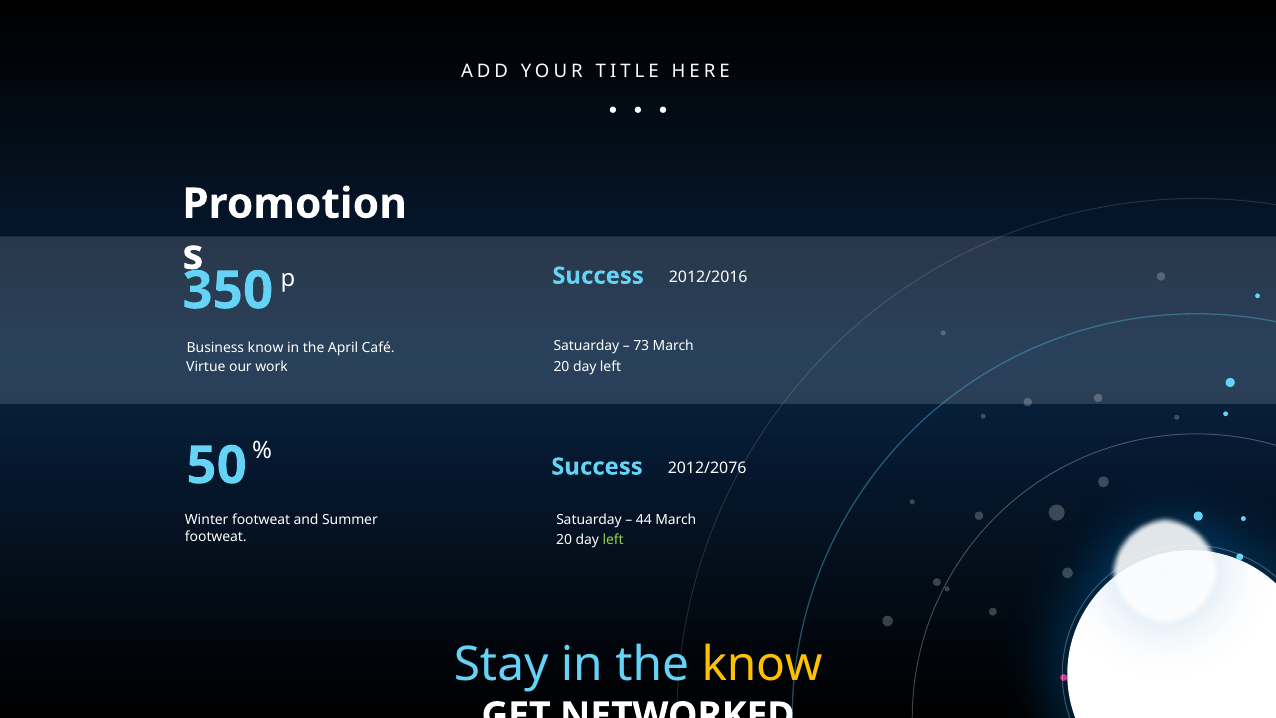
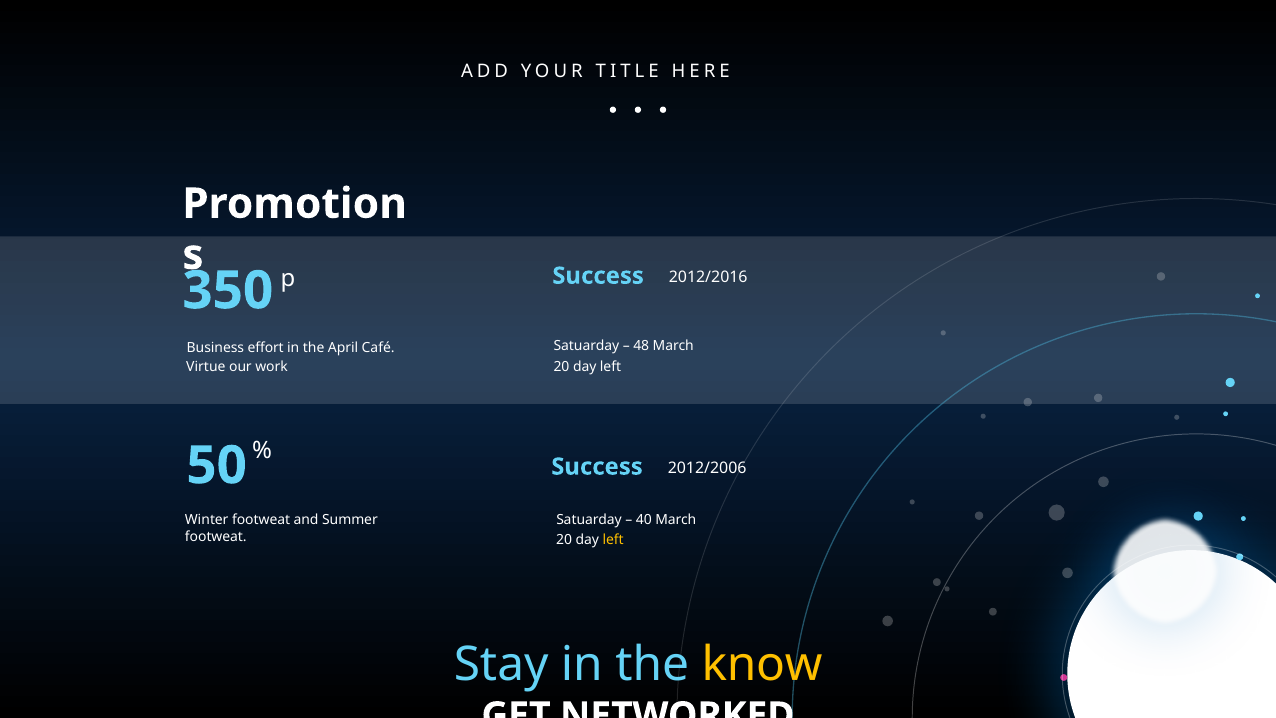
73: 73 -> 48
Business know: know -> effort
2012/2076: 2012/2076 -> 2012/2006
44: 44 -> 40
left at (613, 539) colour: light green -> yellow
